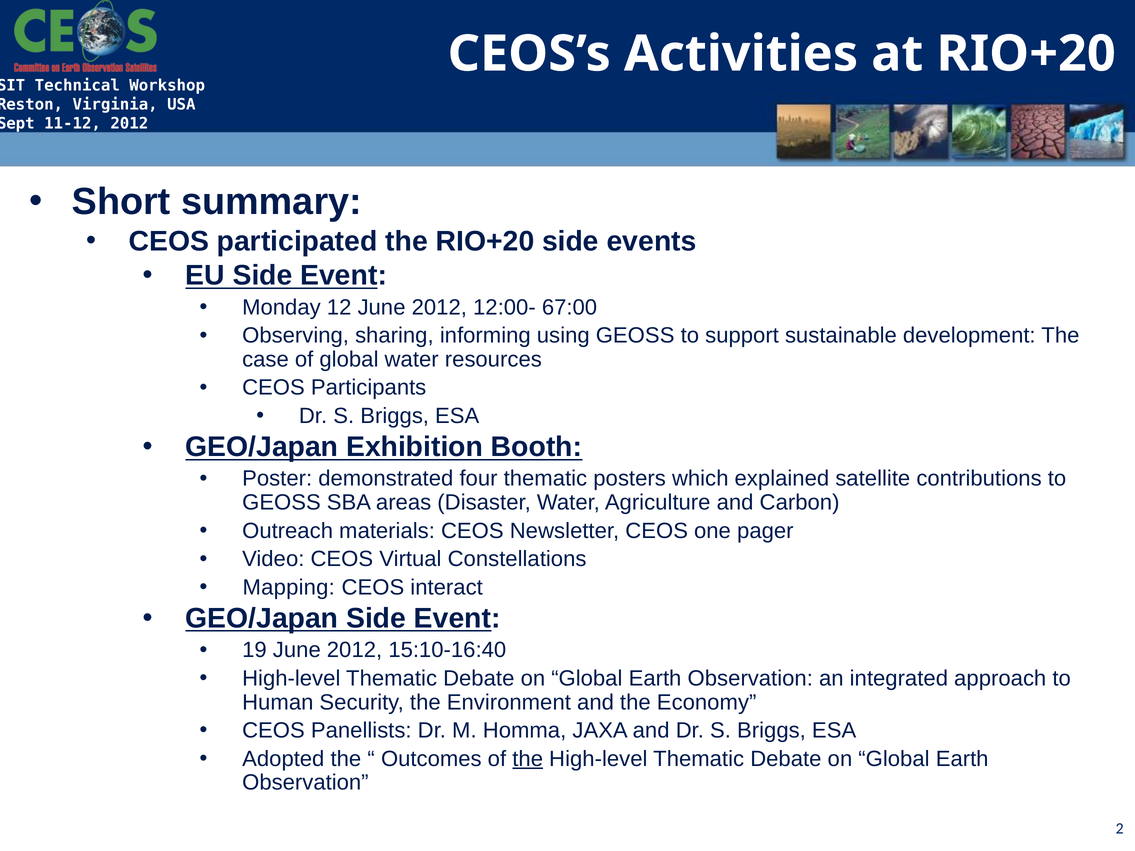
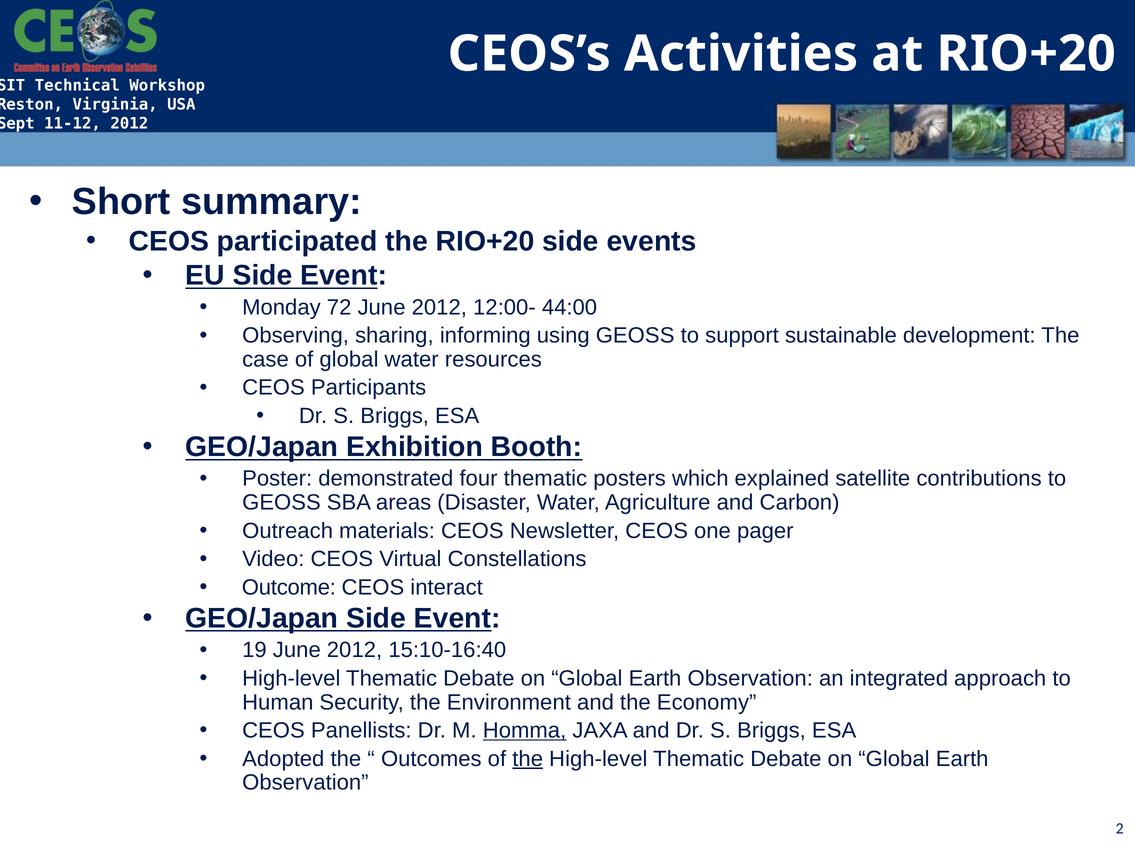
12: 12 -> 72
67:00: 67:00 -> 44:00
Mapping: Mapping -> Outcome
Homma underline: none -> present
